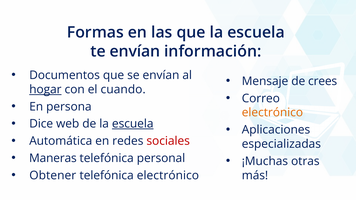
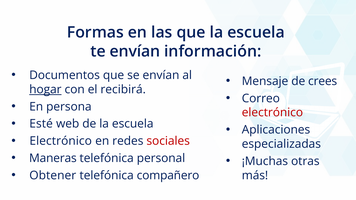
cuando: cuando -> recibirá
electrónico at (272, 113) colour: orange -> red
Dice: Dice -> Esté
escuela at (133, 124) underline: present -> none
Automática at (61, 141): Automática -> Electrónico
telefónica electrónico: electrónico -> compañero
